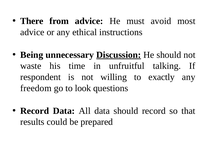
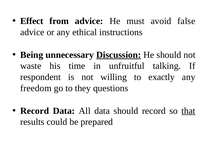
There: There -> Effect
most: most -> false
look: look -> they
that underline: none -> present
